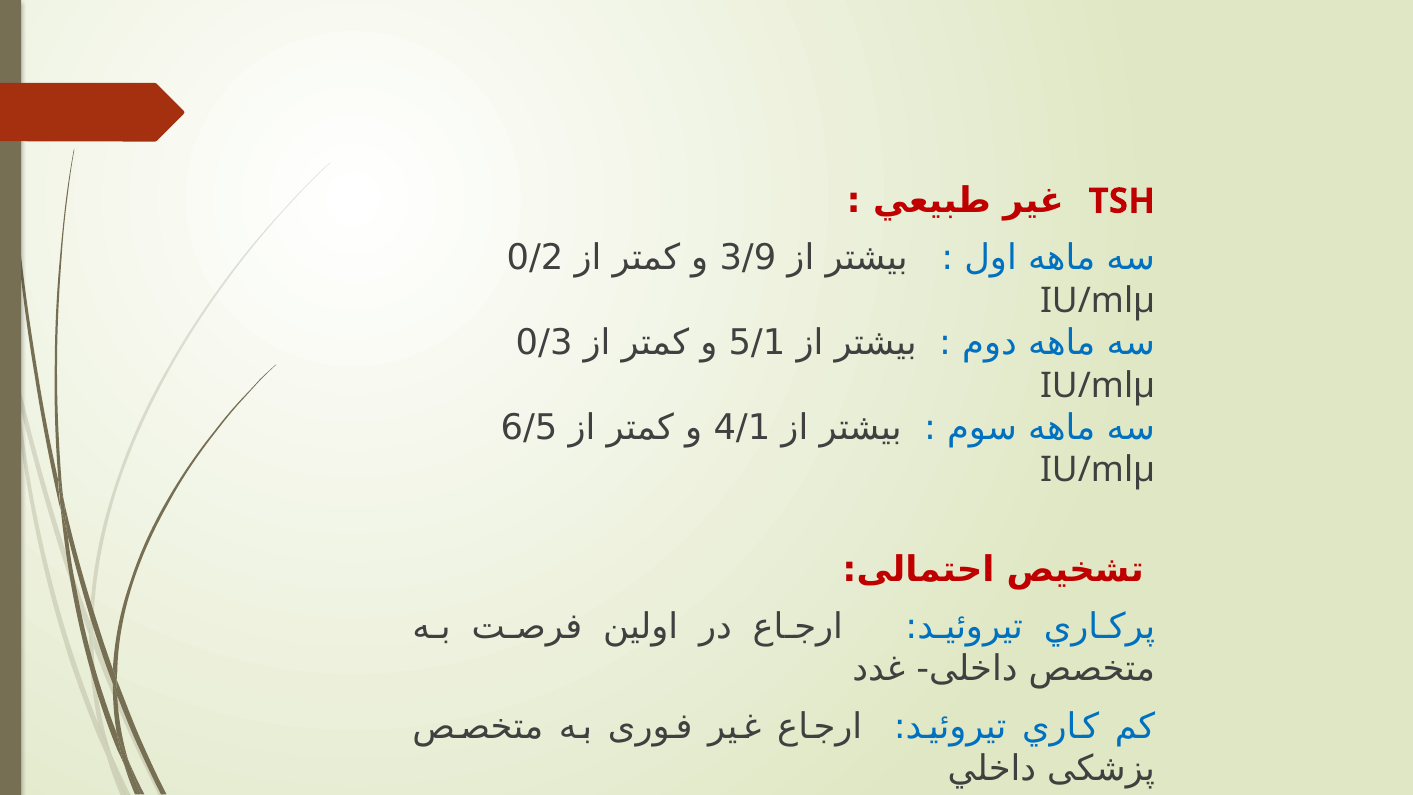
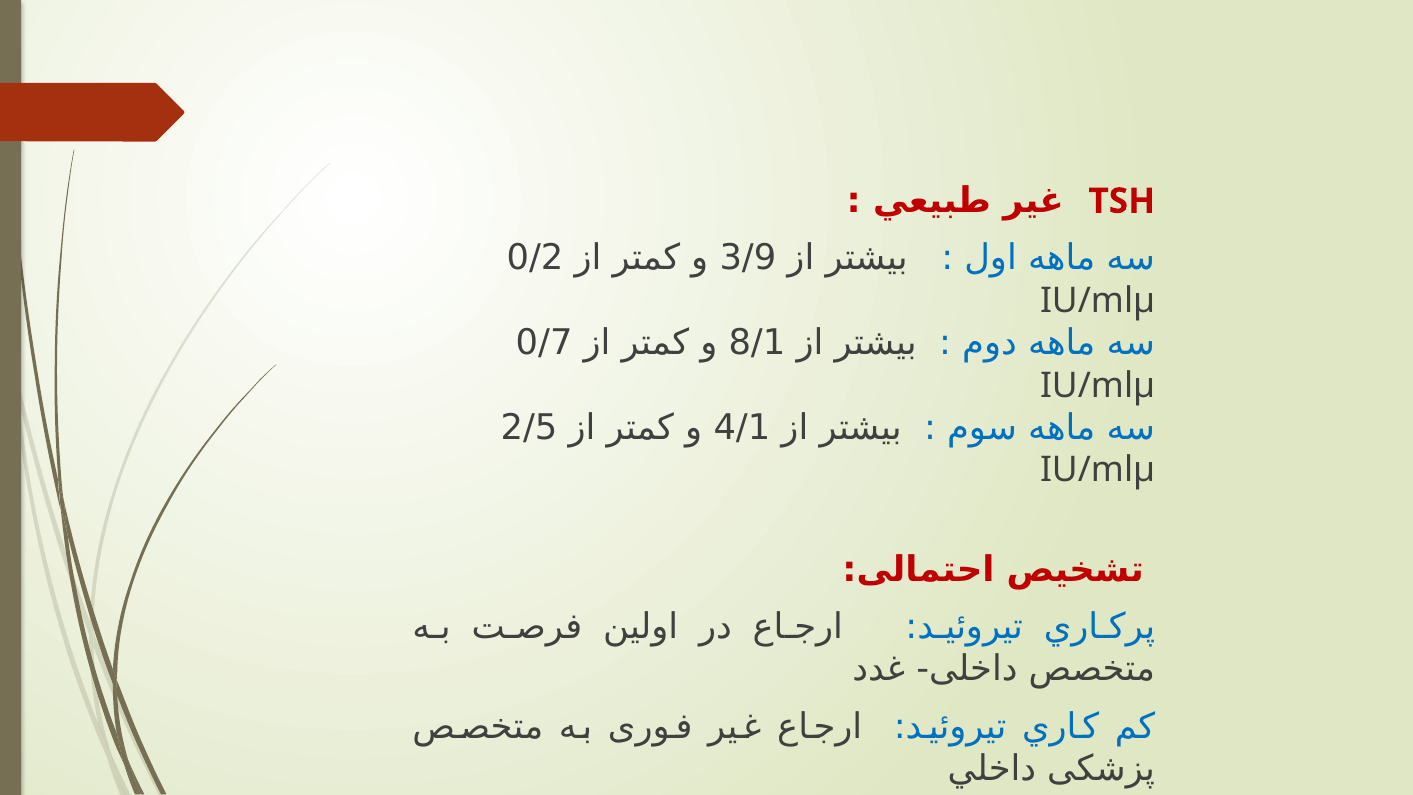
0/3: 0/3 -> 0/7
5/1: 5/1 -> 8/1
6/5: 6/5 -> 2/5
